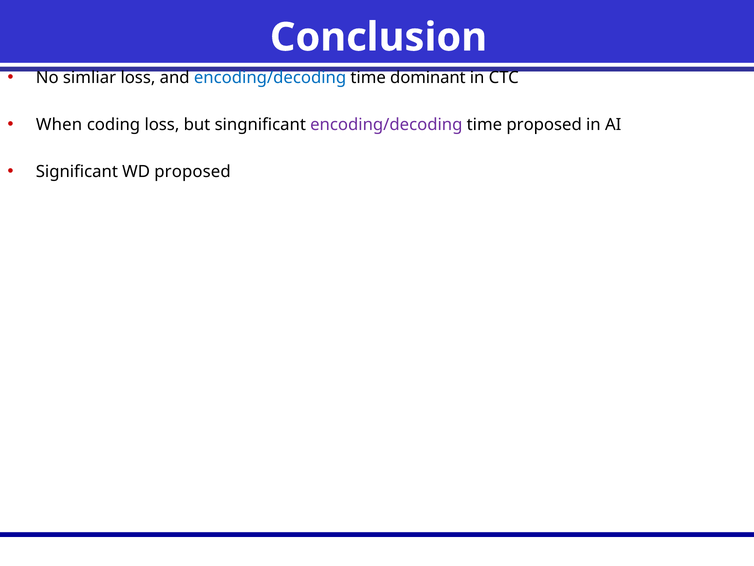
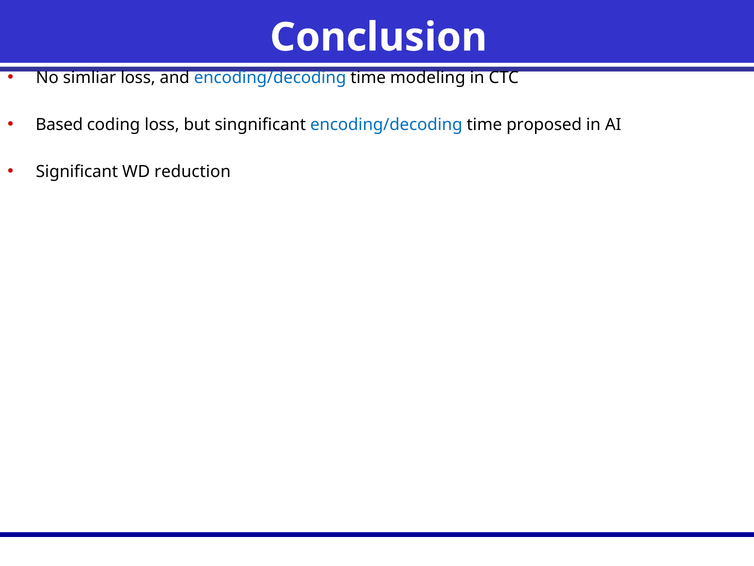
dominant: dominant -> modeling
When: When -> Based
encoding/decoding at (386, 125) colour: purple -> blue
WD proposed: proposed -> reduction
